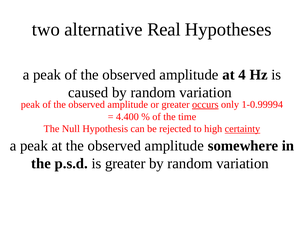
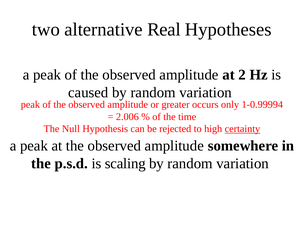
4: 4 -> 2
occurs underline: present -> none
4.400: 4.400 -> 2.006
is greater: greater -> scaling
